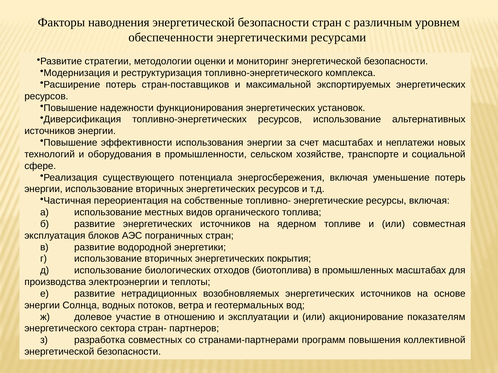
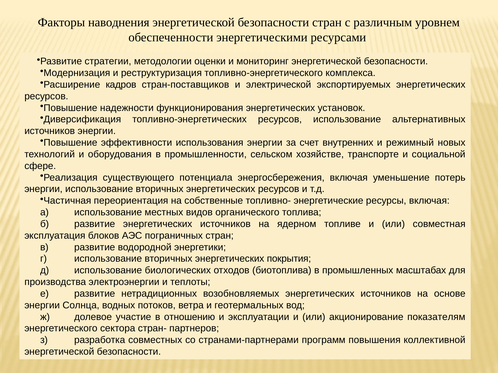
Расширение потерь: потерь -> кадров
максимальной: максимальной -> электрической
счет масштабах: масштабах -> внутренних
неплатежи: неплатежи -> режимный
